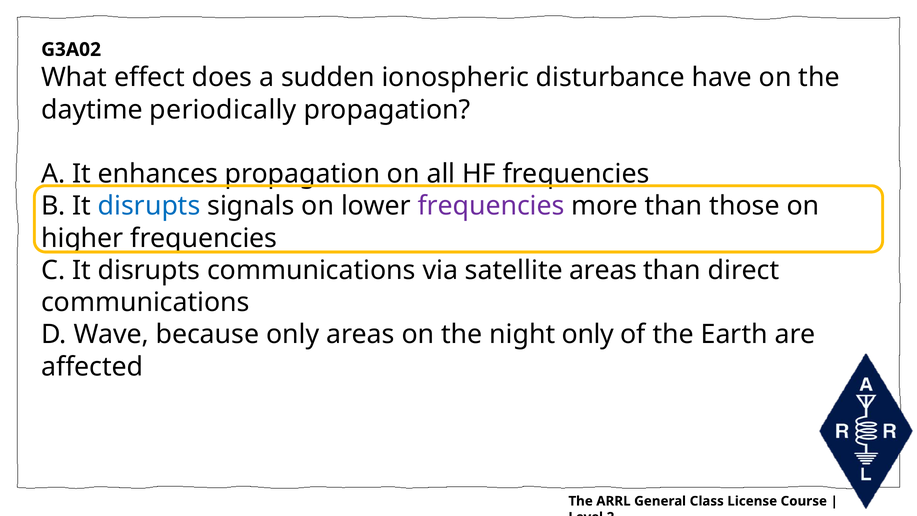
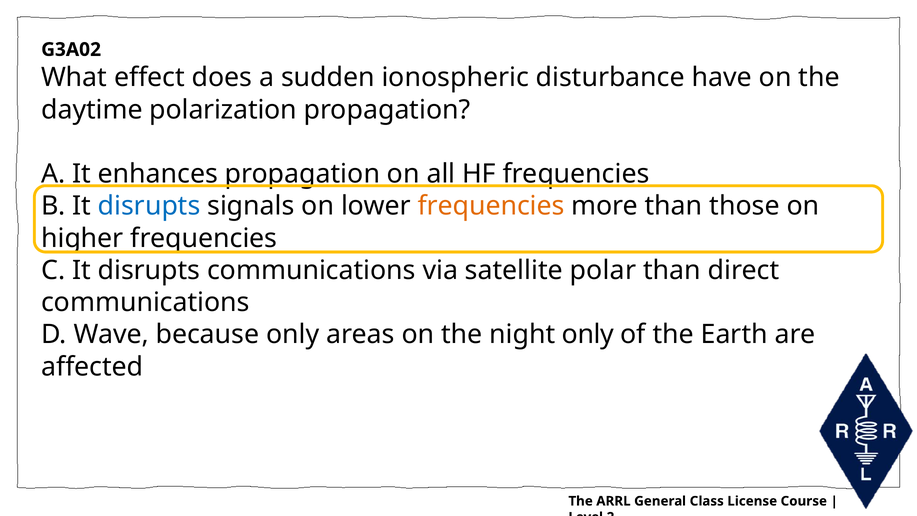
periodically: periodically -> polarization
frequencies at (491, 206) colour: purple -> orange
satellite areas: areas -> polar
